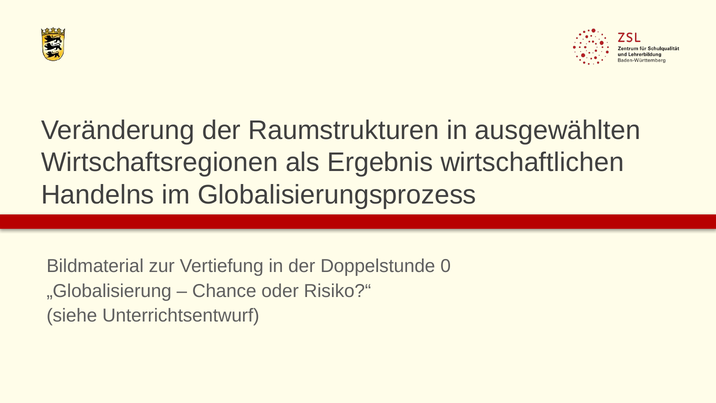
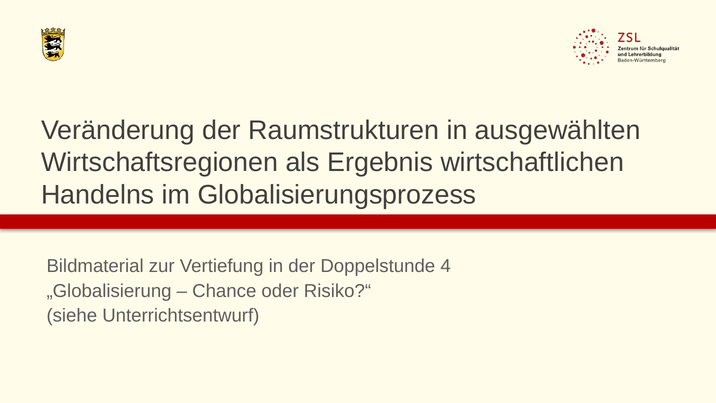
0: 0 -> 4
